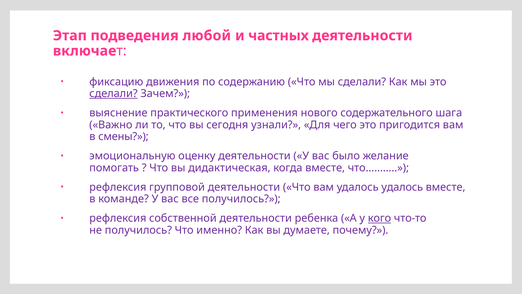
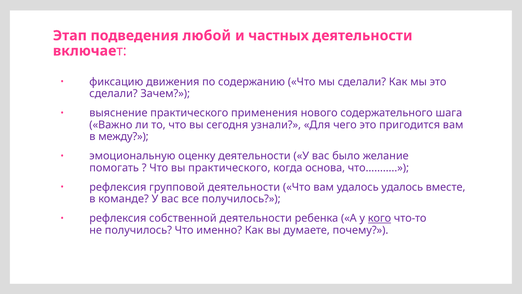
сделали at (113, 93) underline: present -> none
смены: смены -> между
вы дидактическая: дидактическая -> практического
когда вместе: вместе -> основа
